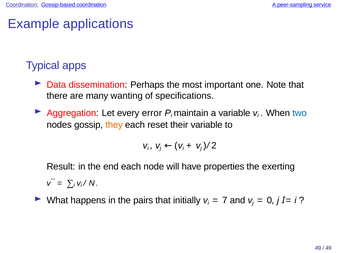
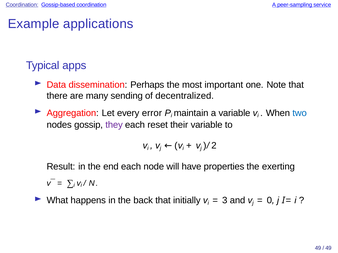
wanting: wanting -> sending
specifications: specifications -> decentralized
they colour: orange -> purple
pairs: pairs -> back
7: 7 -> 3
